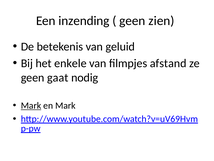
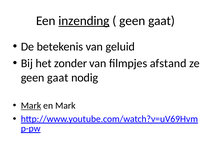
inzending underline: none -> present
zien at (161, 21): zien -> gaat
enkele: enkele -> zonder
